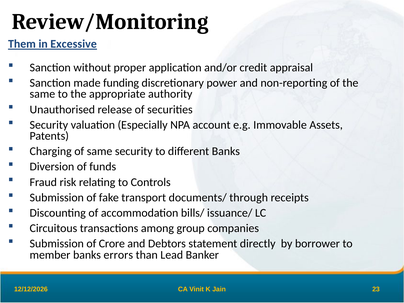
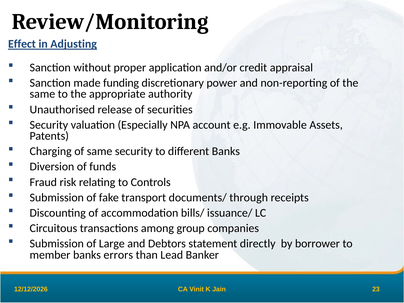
Them: Them -> Effect
Excessive: Excessive -> Adjusting
Crore: Crore -> Large
